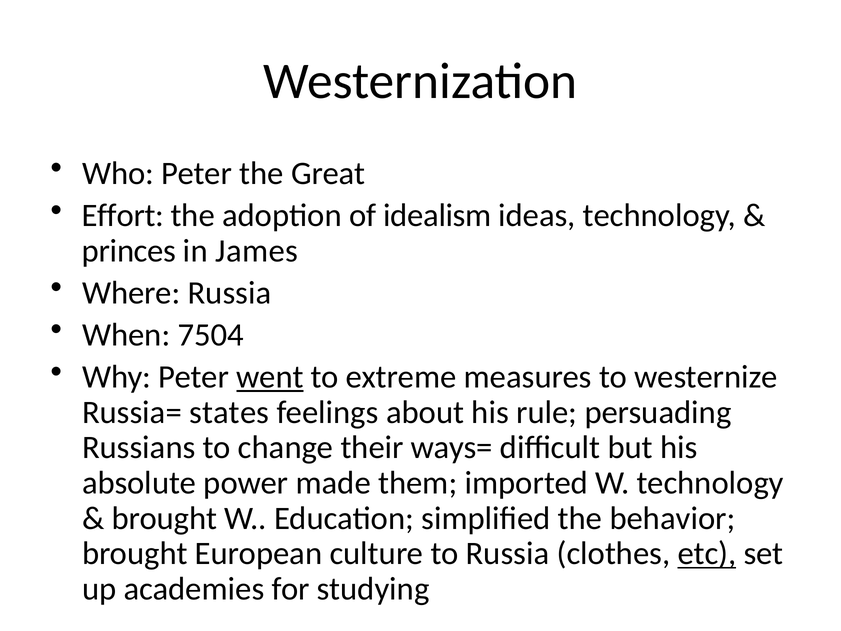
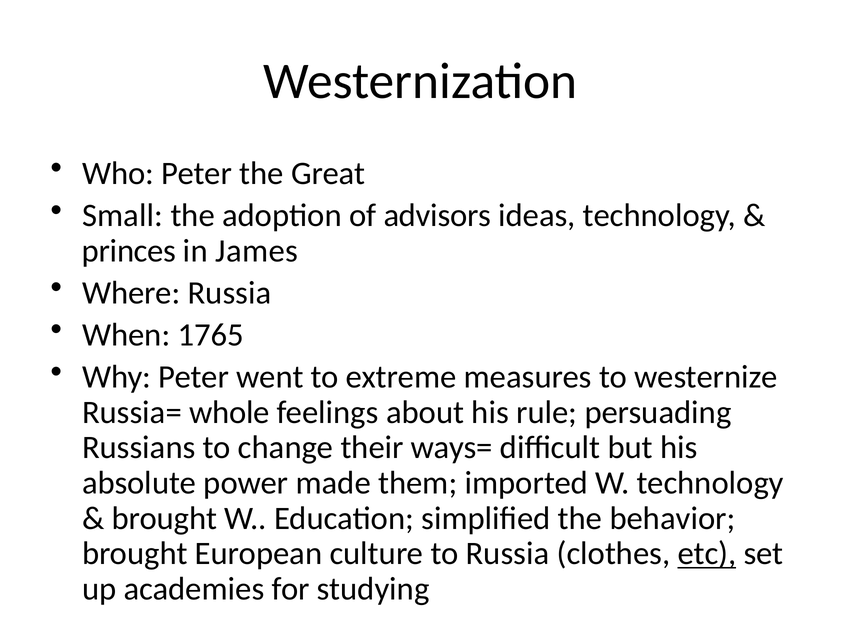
Effort: Effort -> Small
idealism: idealism -> advisors
7504: 7504 -> 1765
went underline: present -> none
states: states -> whole
